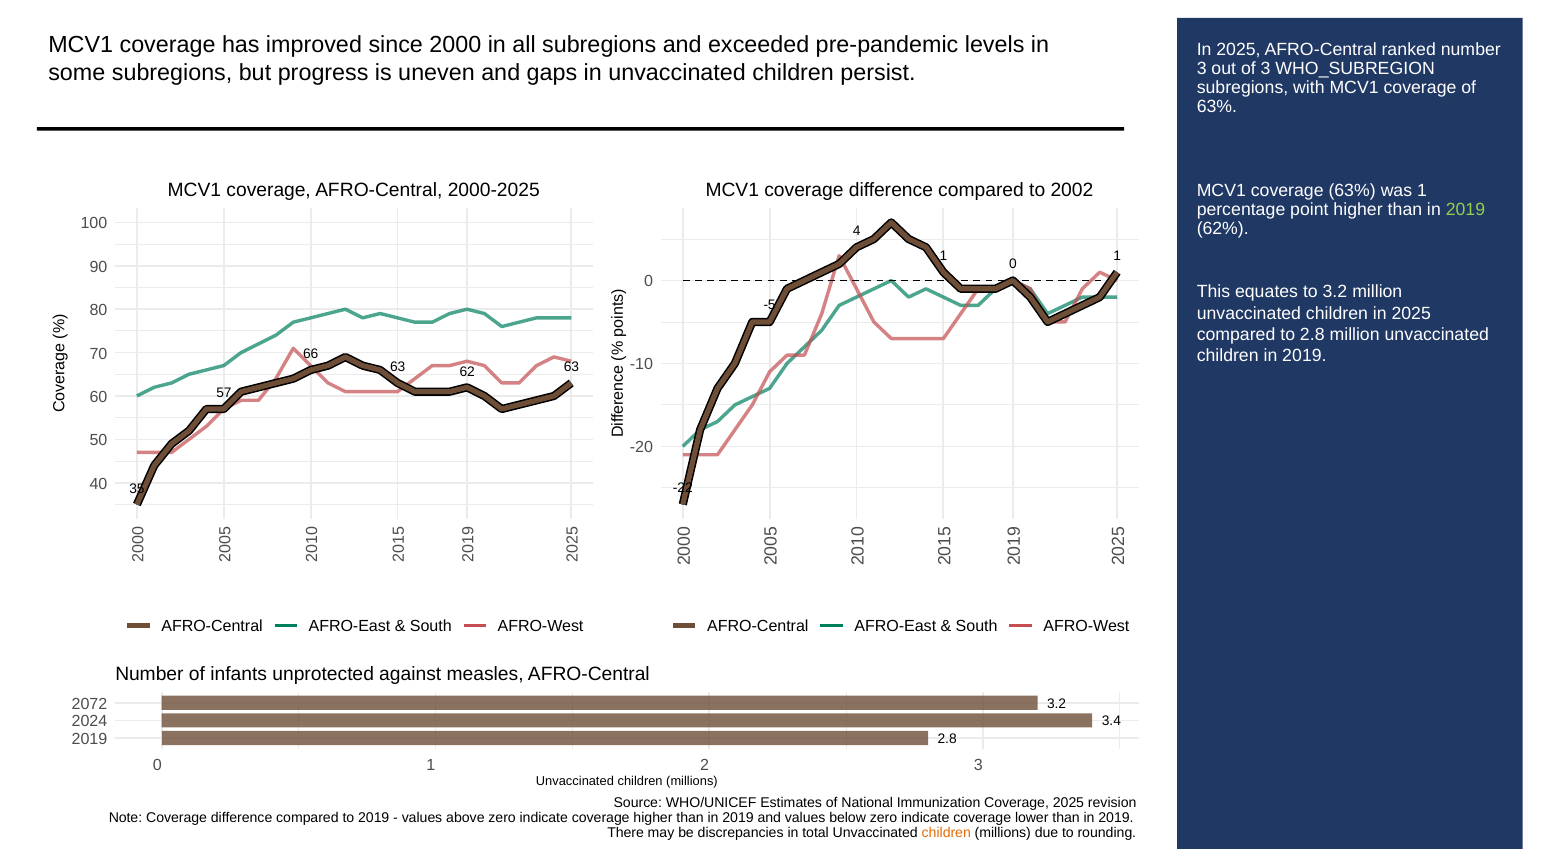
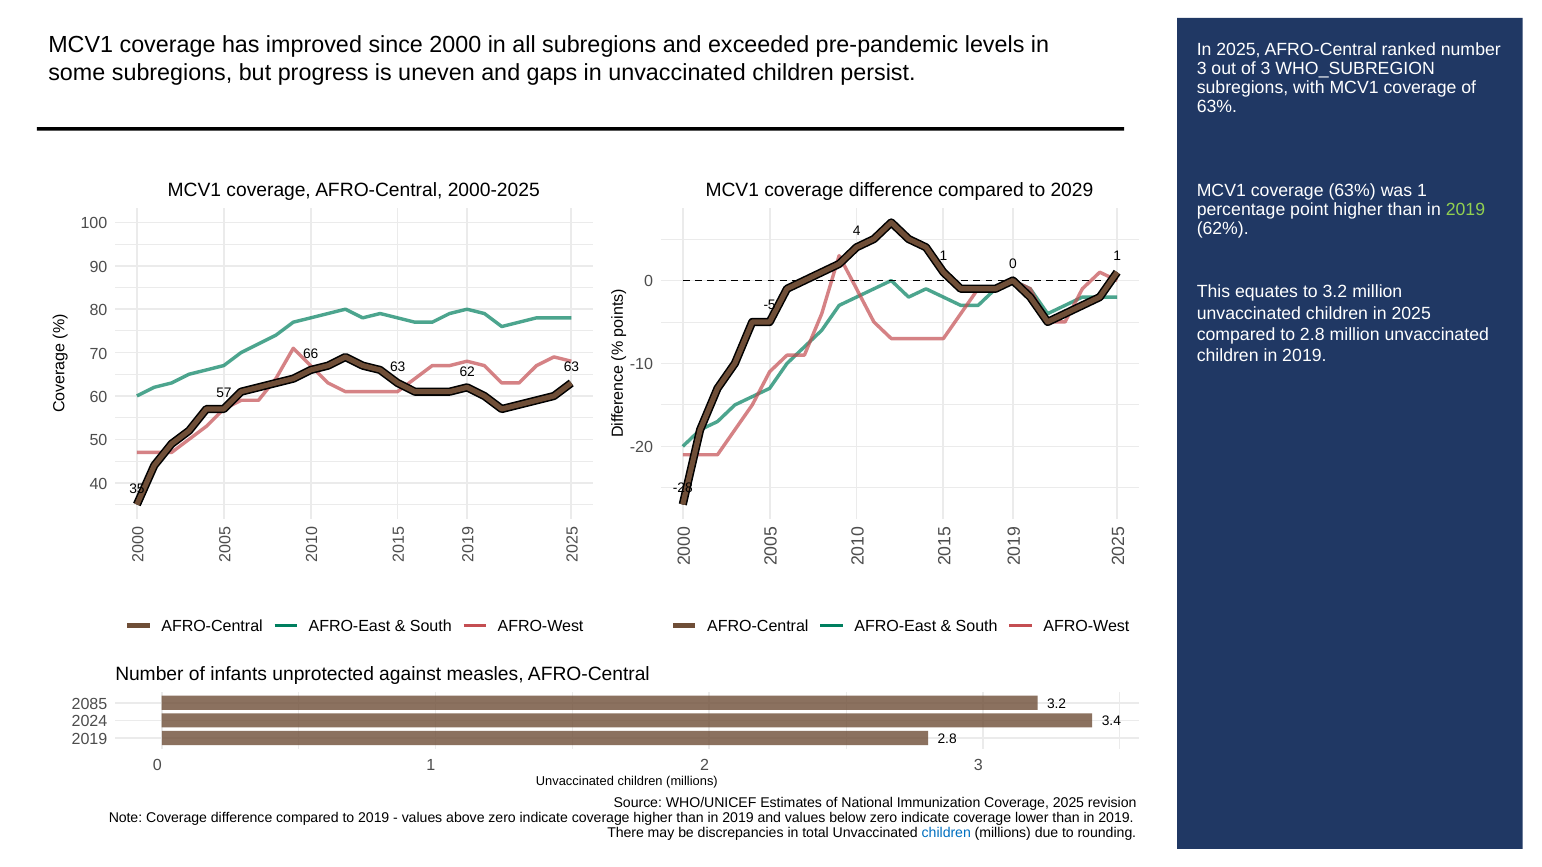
2002: 2002 -> 2029
-22: -22 -> -28
2072: 2072 -> 2085
children at (946, 833) colour: orange -> blue
